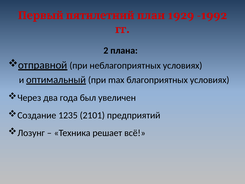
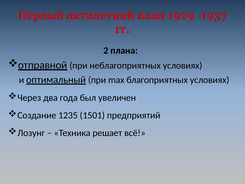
-1992: -1992 -> -1937
2101: 2101 -> 1501
